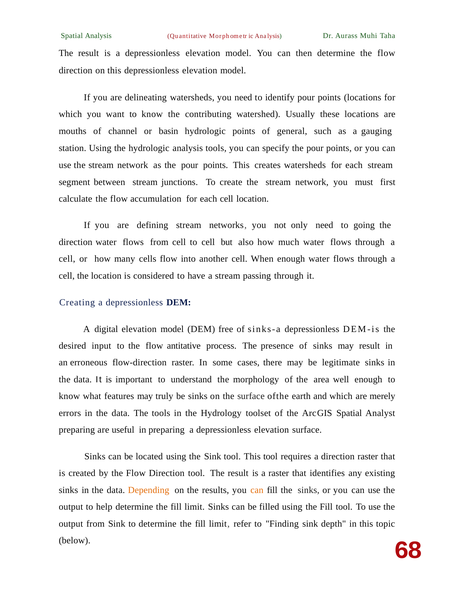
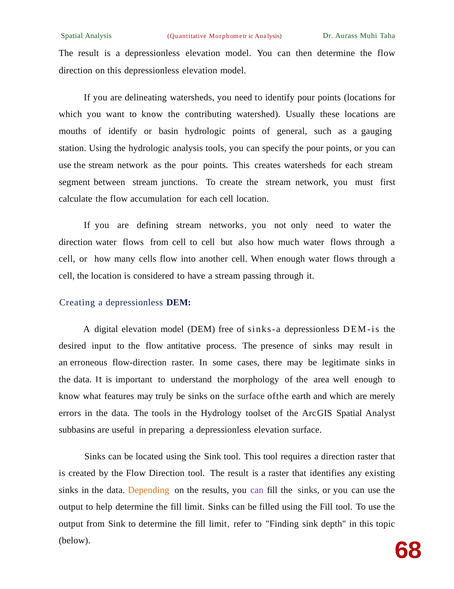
of channel: channel -> identify
to going: going -> water
preparing at (77, 429): preparing -> subbasins
can at (257, 489) colour: orange -> purple
